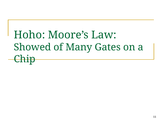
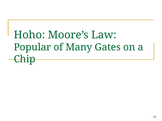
Showed: Showed -> Popular
